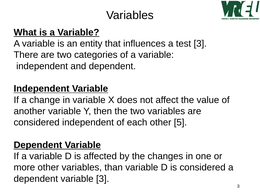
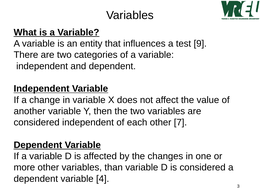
test 3: 3 -> 9
5: 5 -> 7
variable 3: 3 -> 4
